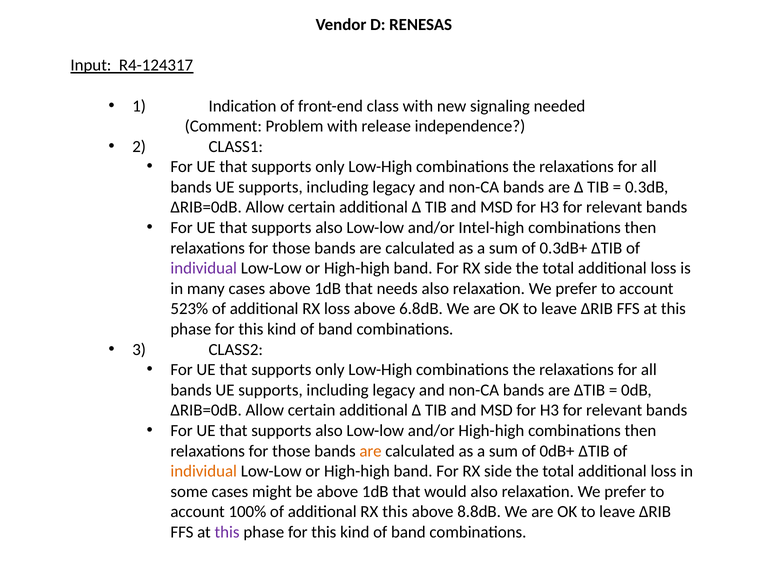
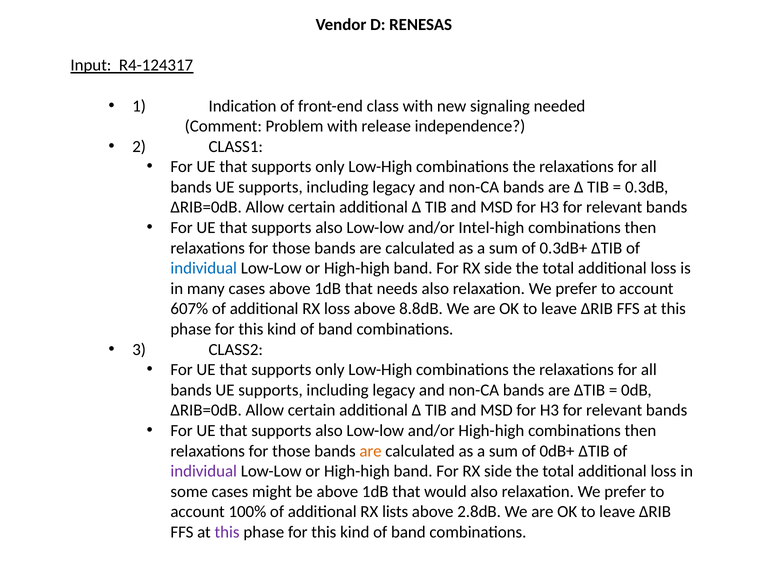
individual at (204, 269) colour: purple -> blue
523%: 523% -> 607%
6.8dB: 6.8dB -> 8.8dB
individual at (204, 472) colour: orange -> purple
RX this: this -> lists
8.8dB: 8.8dB -> 2.8dB
